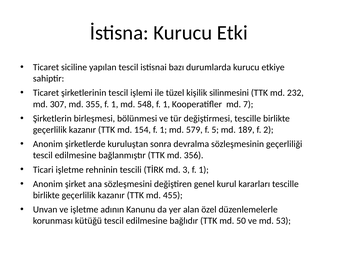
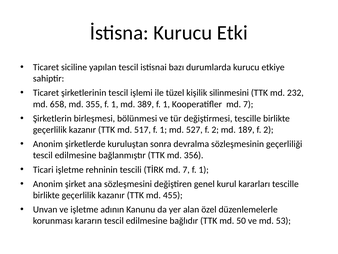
307: 307 -> 658
548: 548 -> 389
154: 154 -> 517
579: 579 -> 527
5 at (215, 130): 5 -> 2
TİRK md 3: 3 -> 7
kütüğü: kütüğü -> kararın
